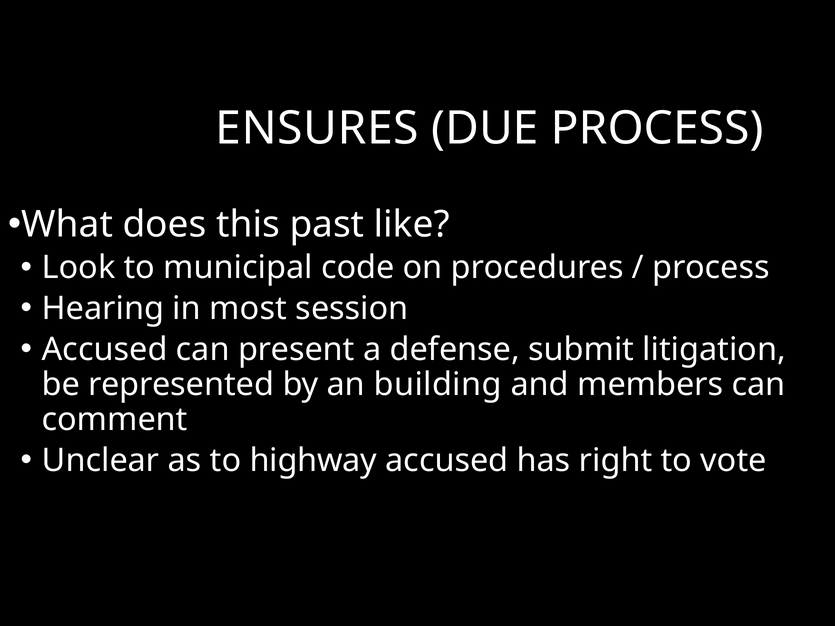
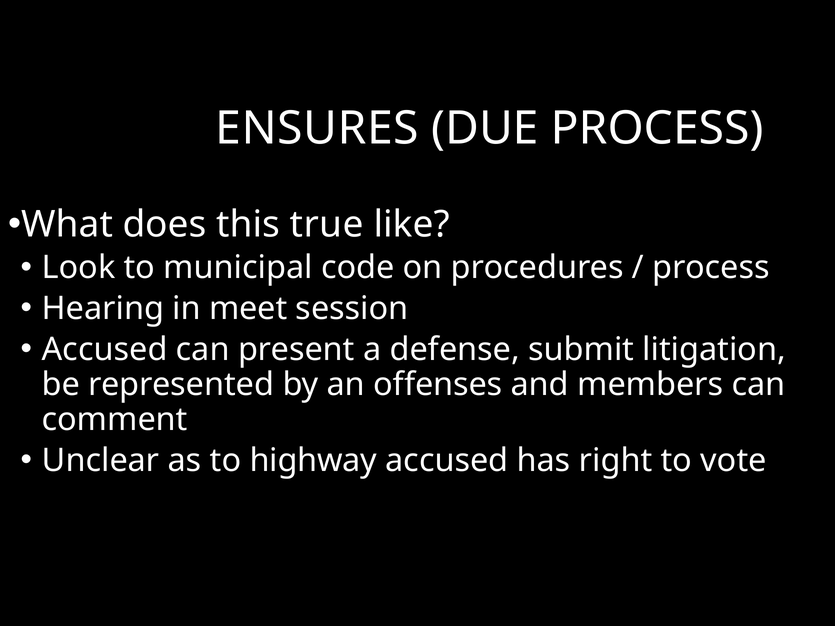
past: past -> true
most: most -> meet
building: building -> offenses
